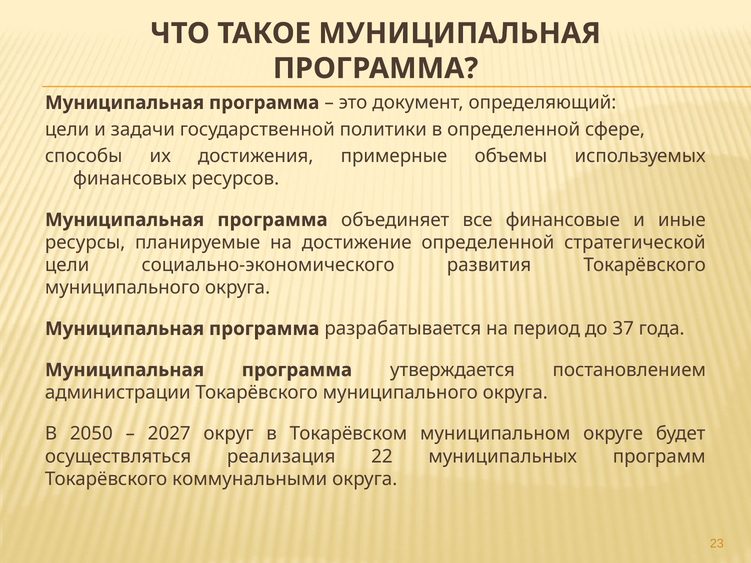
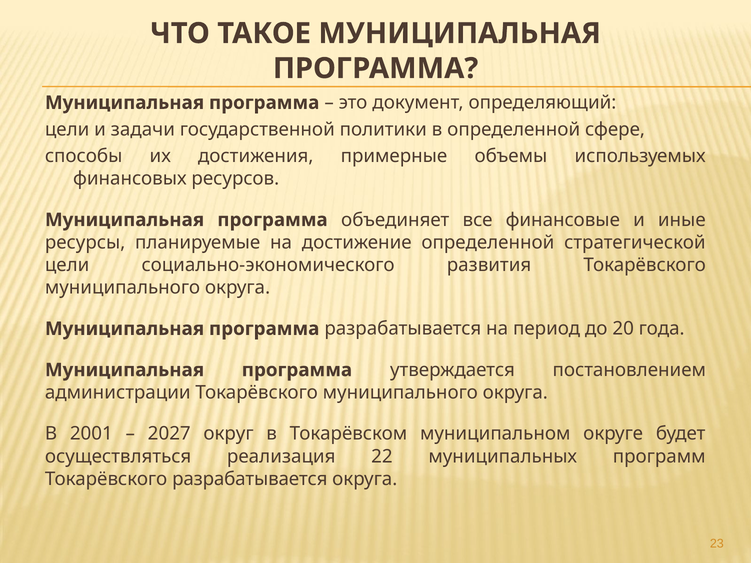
37: 37 -> 20
2050: 2050 -> 2001
Токарёвского коммунальными: коммунальными -> разрабатывается
